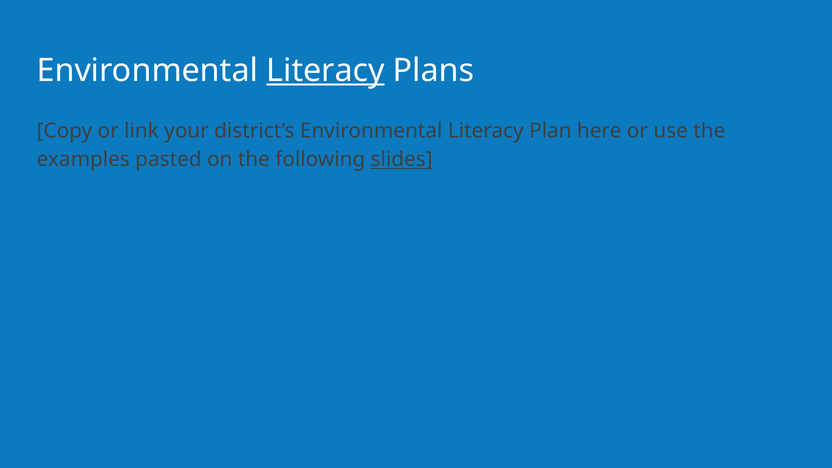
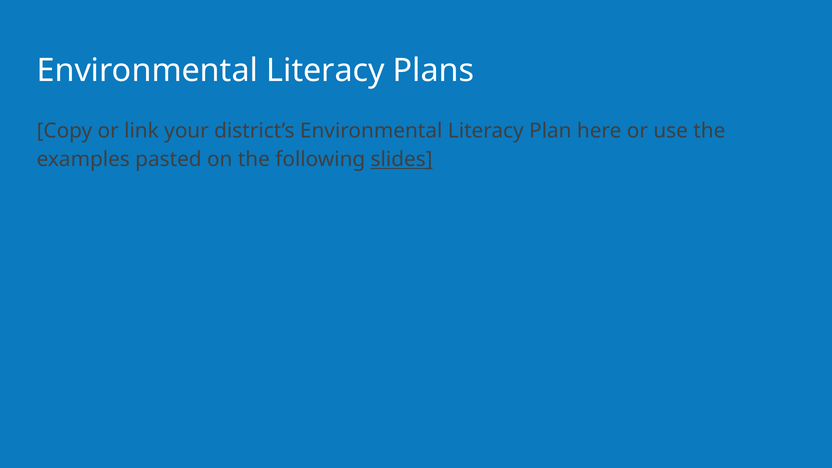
Literacy at (325, 70) underline: present -> none
